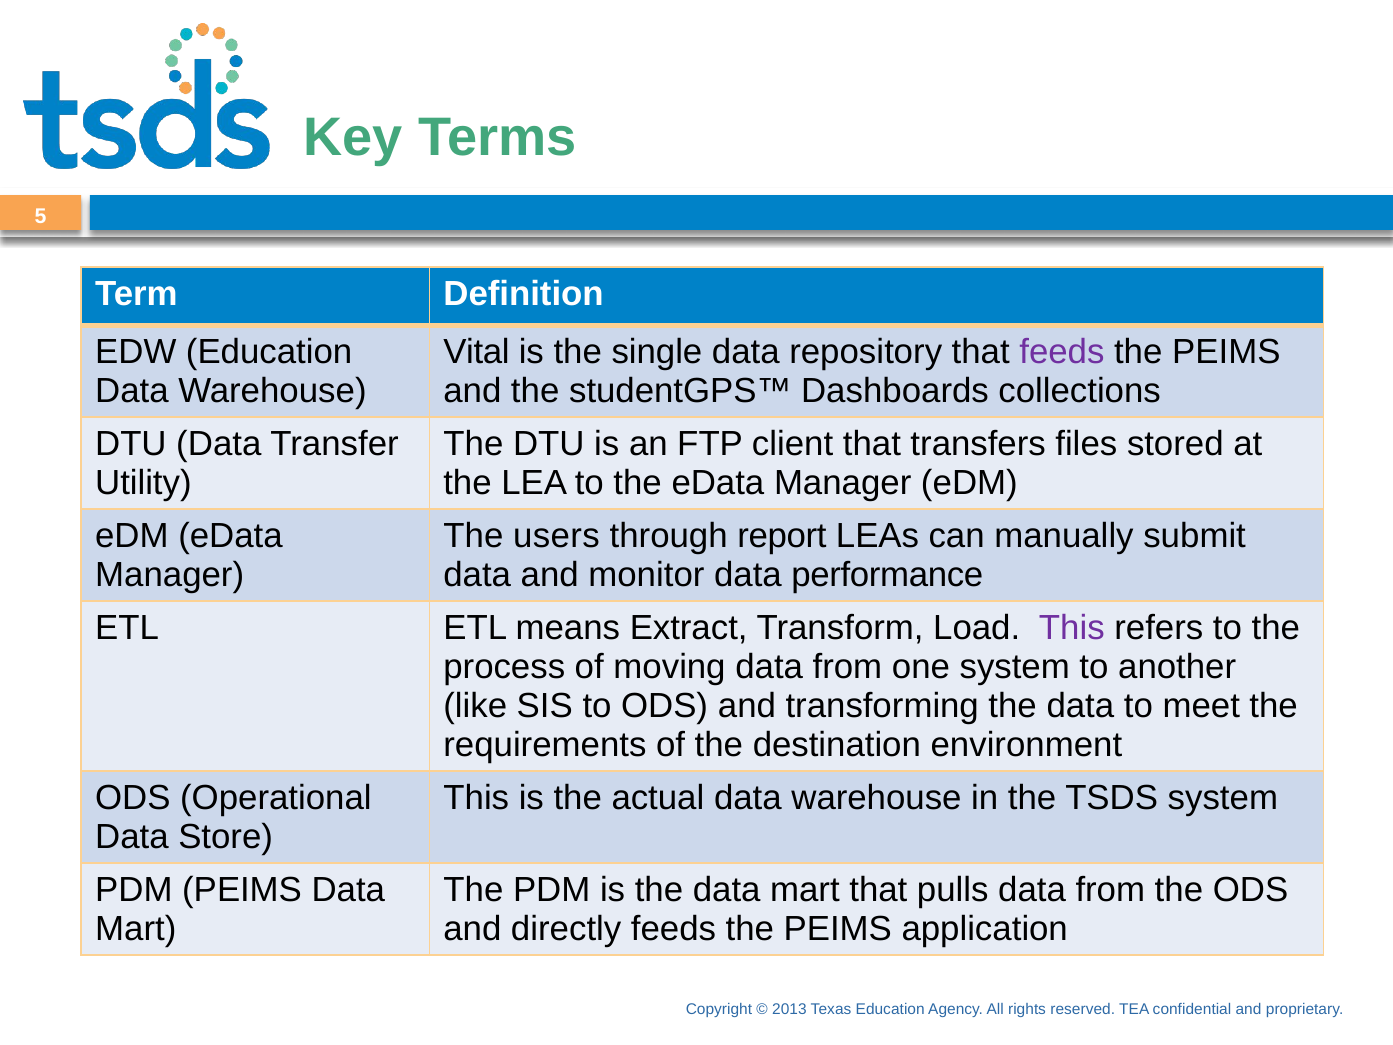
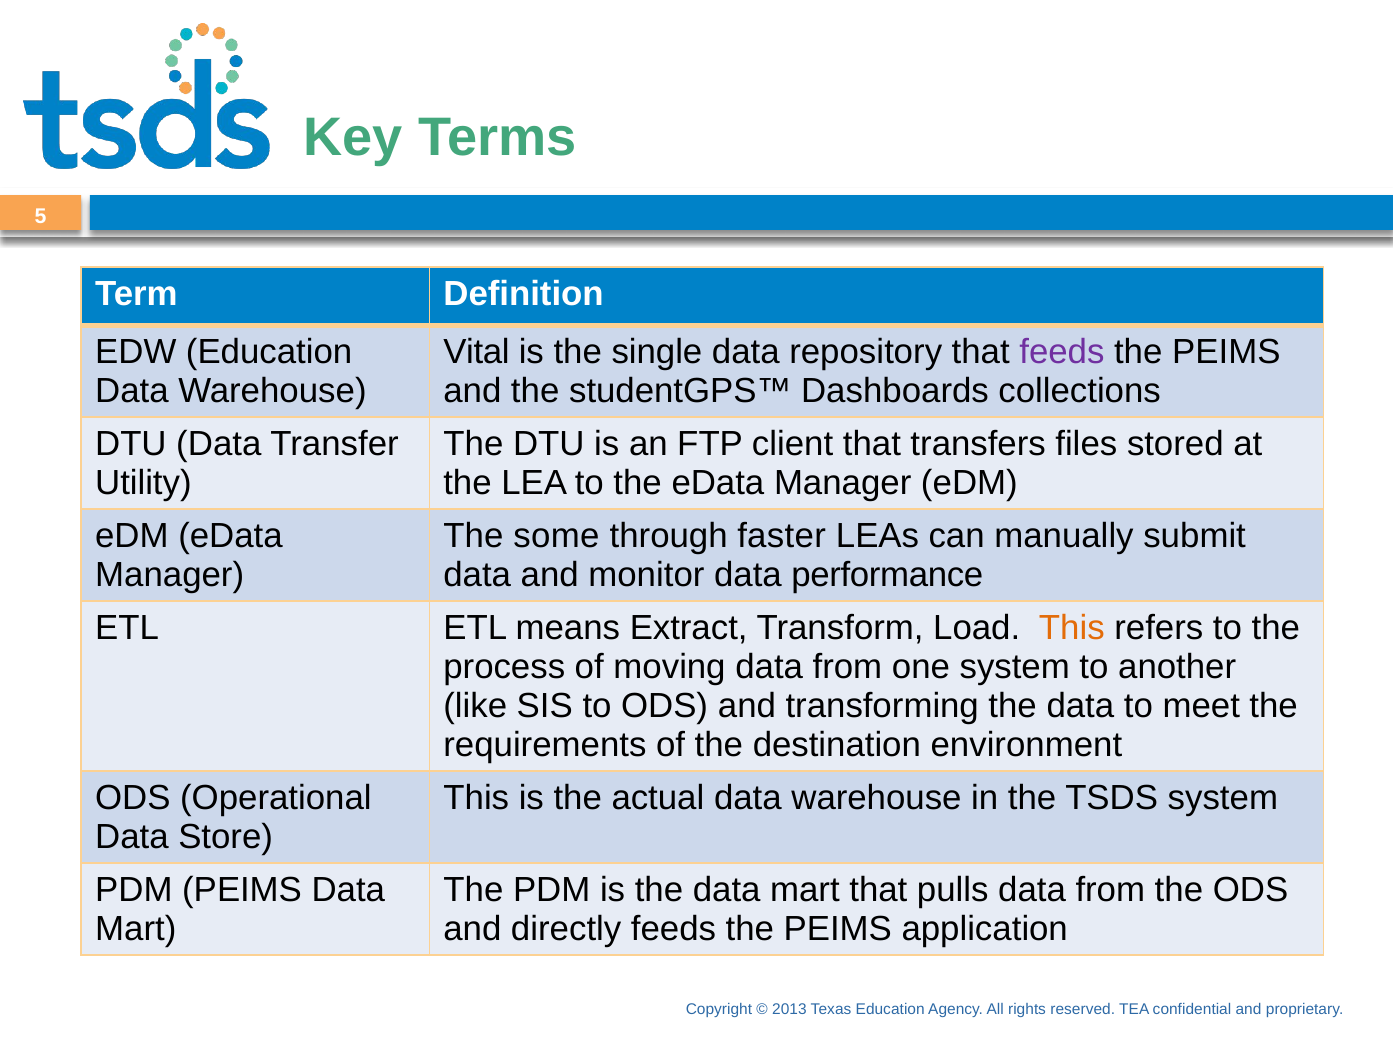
users: users -> some
report: report -> faster
This at (1072, 628) colour: purple -> orange
